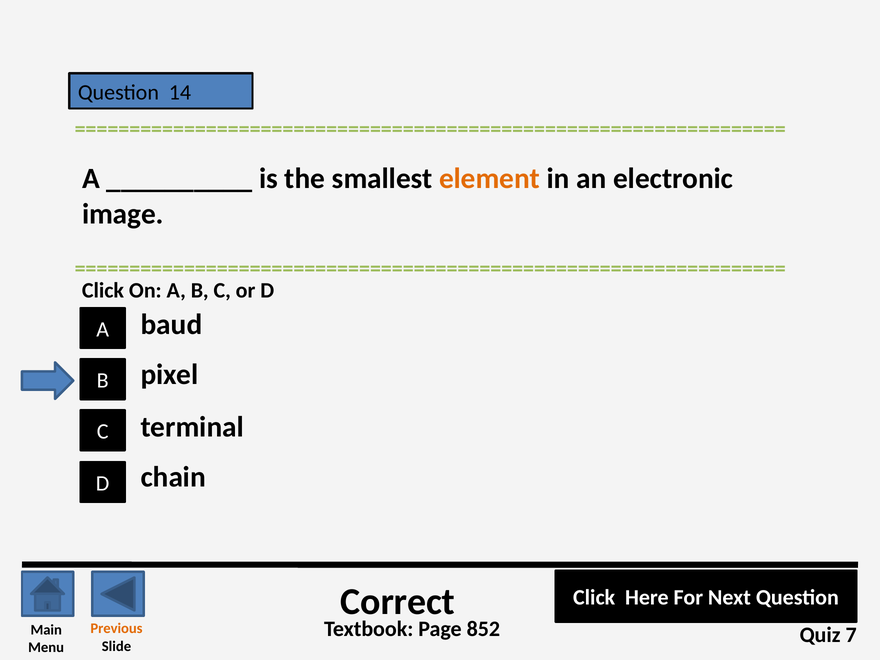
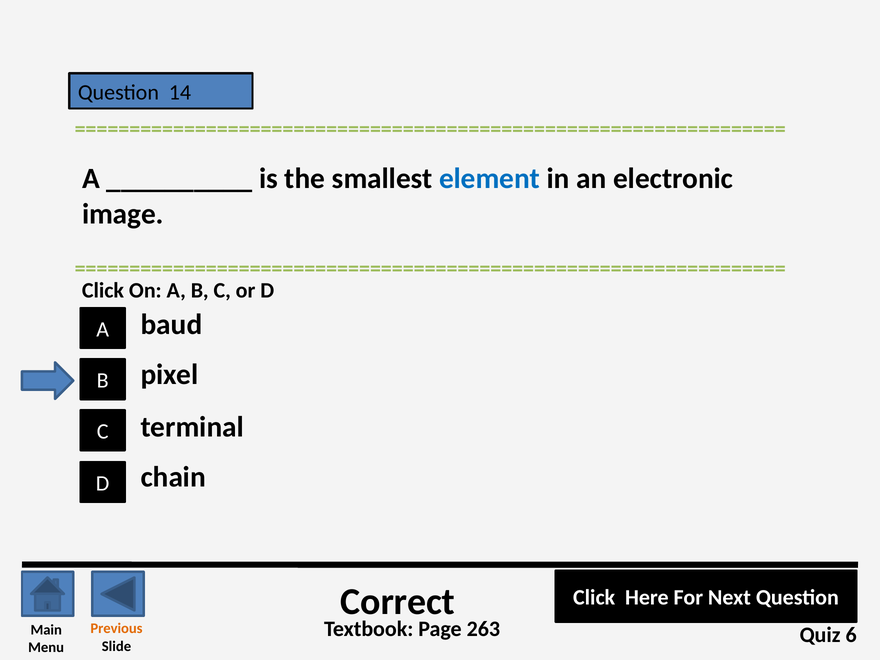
element colour: orange -> blue
852: 852 -> 263
7: 7 -> 6
